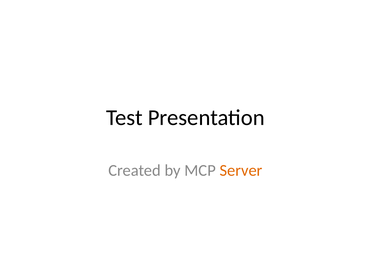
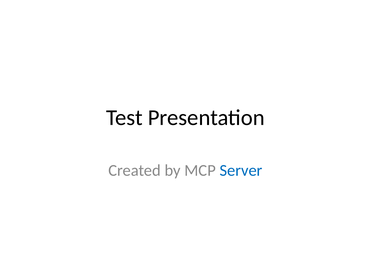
Server colour: orange -> blue
